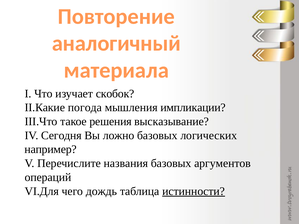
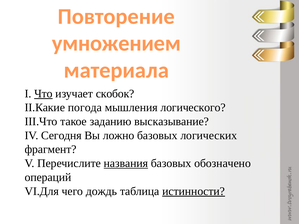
аналогичный: аналогичный -> умножением
Что underline: none -> present
импликации: импликации -> логического
решения: решения -> заданию
например: например -> фрагмент
названия underline: none -> present
аргументов: аргументов -> обозначено
